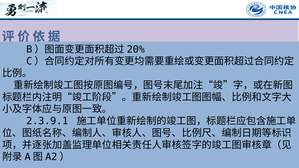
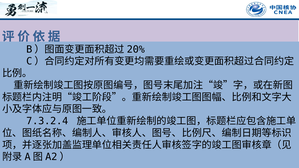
2.3.9.1: 2.3.9.1 -> 7.3.2.4
